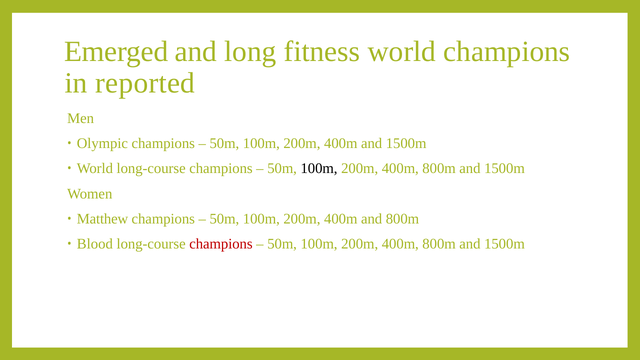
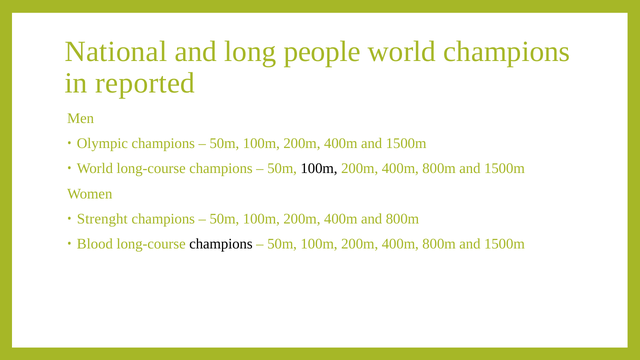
Emerged: Emerged -> National
fitness: fitness -> people
Matthew: Matthew -> Strenght
champions at (221, 244) colour: red -> black
